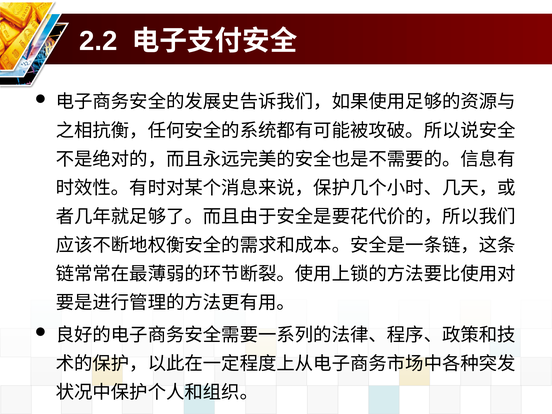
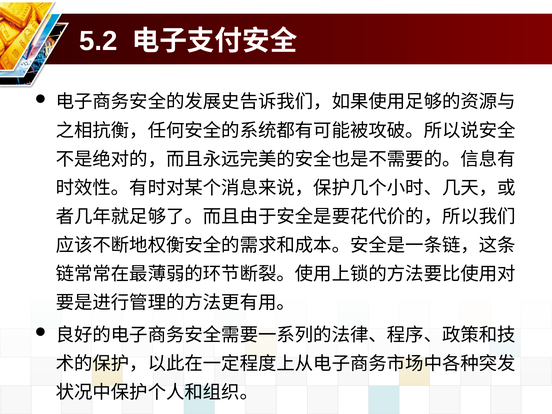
2.2: 2.2 -> 5.2
